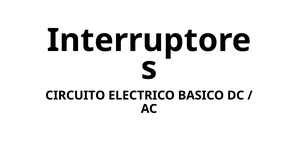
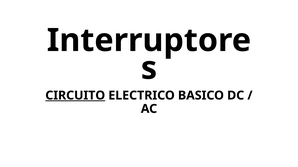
CIRCUITO underline: none -> present
